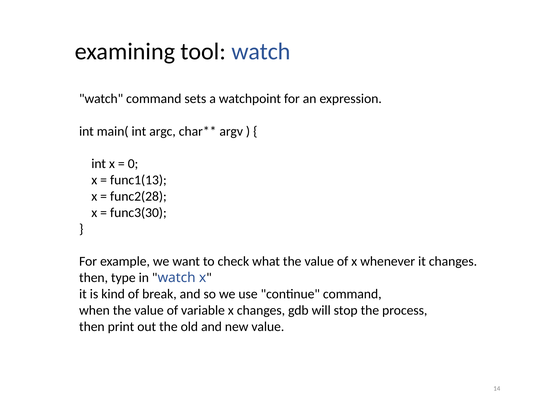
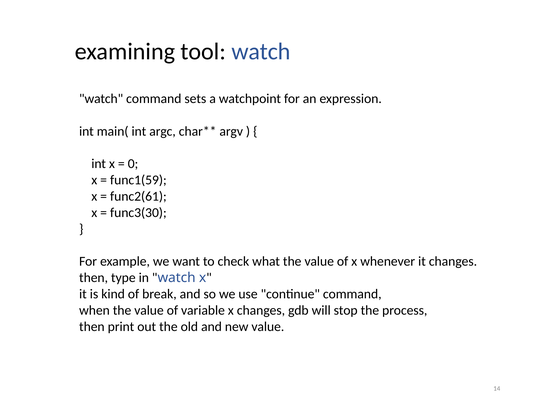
func1(13: func1(13 -> func1(59
func2(28: func2(28 -> func2(61
